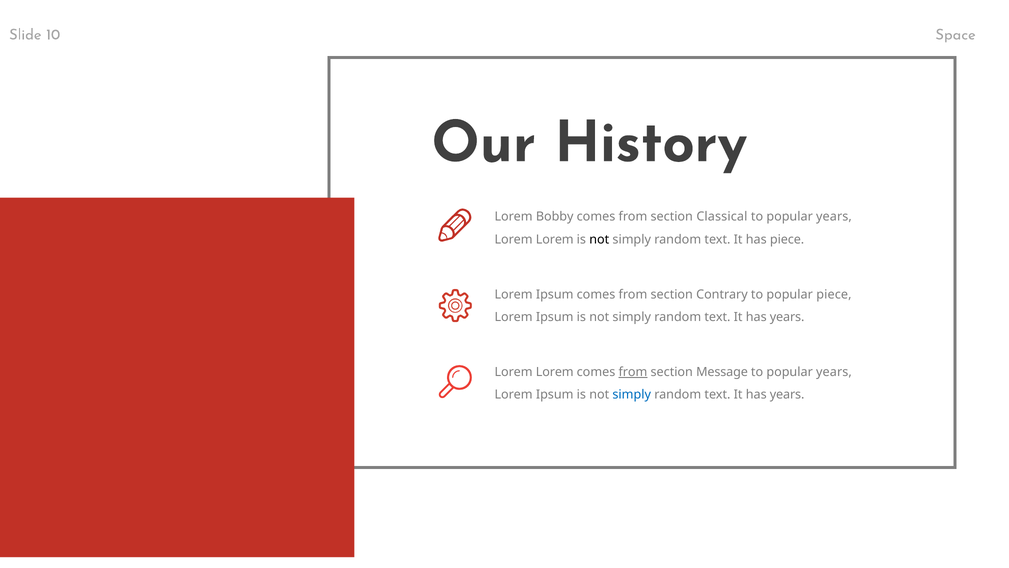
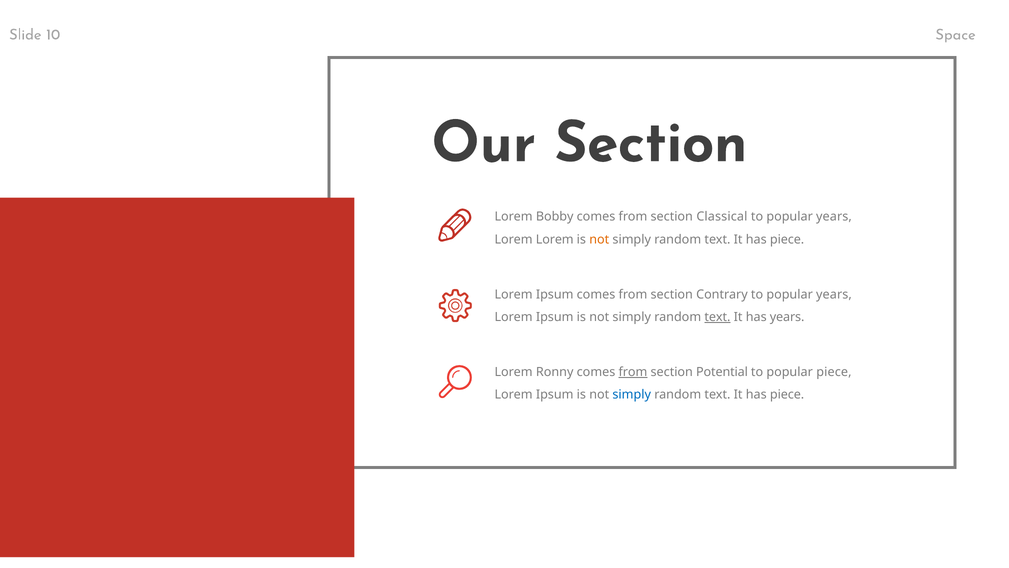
Our History: History -> Section
not at (599, 239) colour: black -> orange
Contrary to popular piece: piece -> years
text at (717, 317) underline: none -> present
Lorem at (555, 372): Lorem -> Ronny
Message: Message -> Potential
years at (834, 372): years -> piece
years at (787, 395): years -> piece
